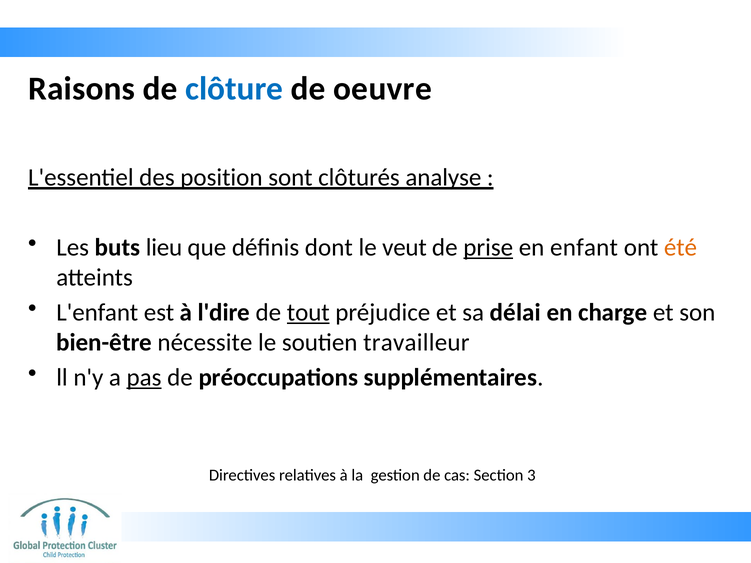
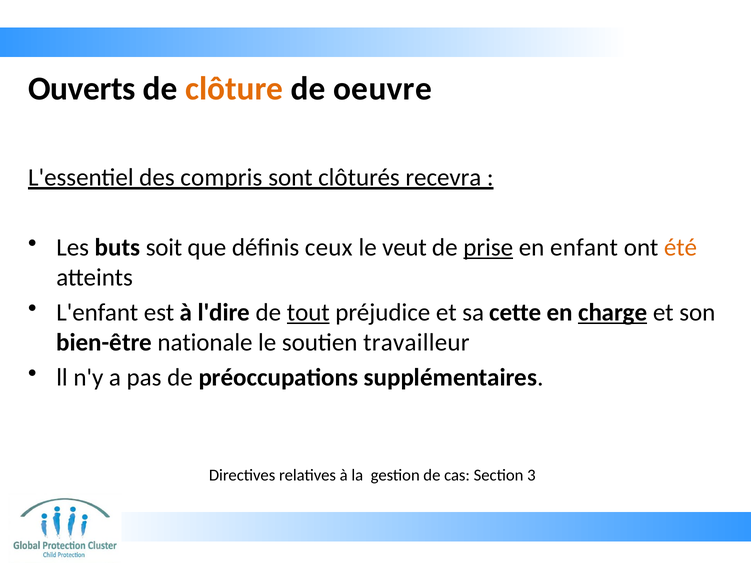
Raisons: Raisons -> Ouverts
clôture colour: blue -> orange
position: position -> compris
analyse: analyse -> recevra
lieu: lieu -> soit
dont: dont -> ceux
délai: délai -> cette
charge underline: none -> present
nécessite: nécessite -> nationale
pas underline: present -> none
